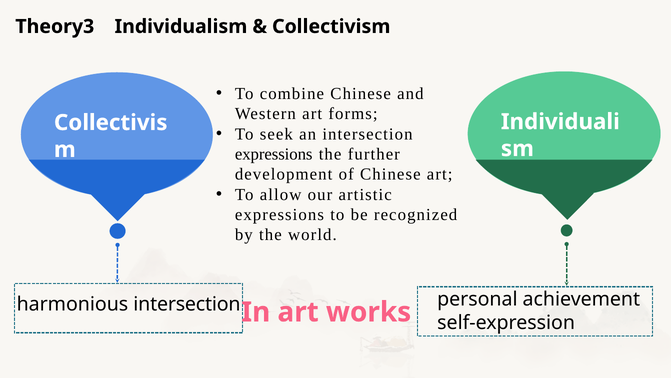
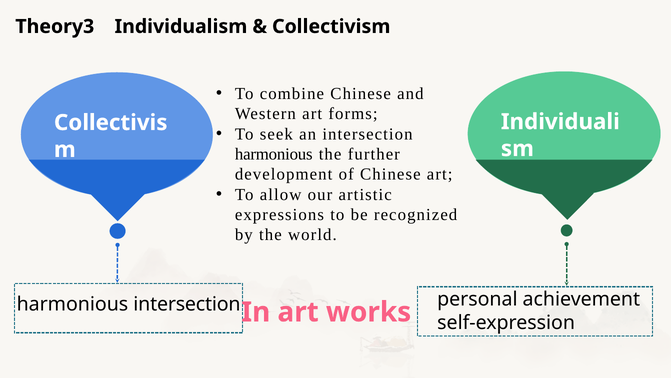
expressions at (274, 154): expressions -> harmonious
